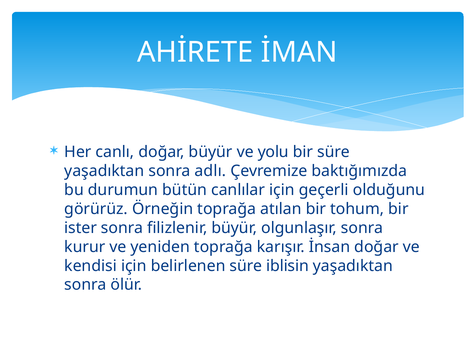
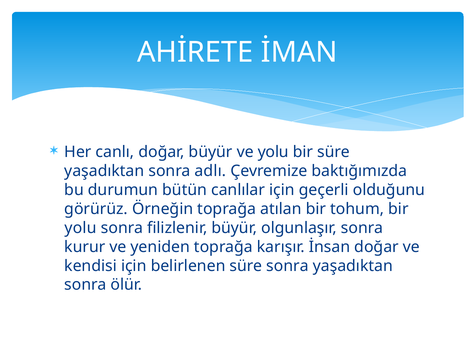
ister at (81, 228): ister -> yolu
süre iblisin: iblisin -> sonra
